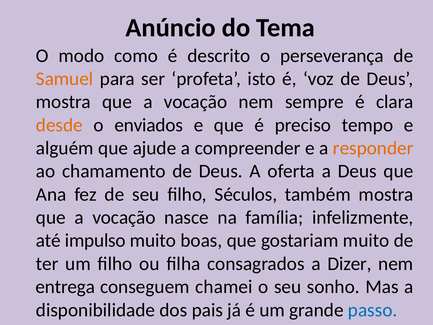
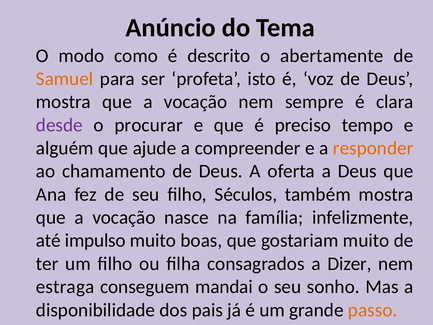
perseverança: perseverança -> abertamente
desde colour: orange -> purple
enviados: enviados -> procurar
entrega: entrega -> estraga
chamei: chamei -> mandai
passo colour: blue -> orange
